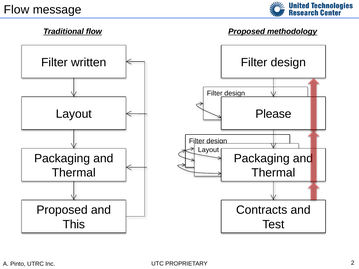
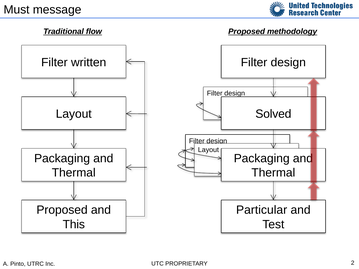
Flow at (16, 10): Flow -> Must
Please: Please -> Solved
Contracts: Contracts -> Particular
